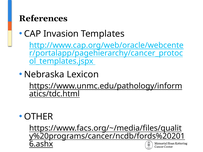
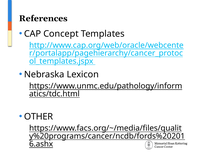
Invasion: Invasion -> Concept
